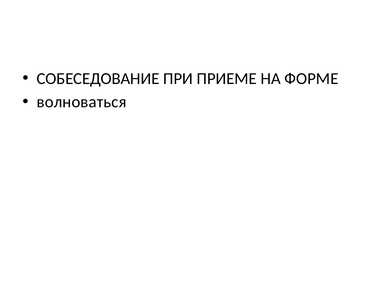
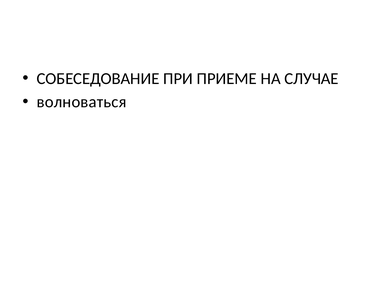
ФОРМЕ: ФОРМЕ -> СЛУЧАЕ
